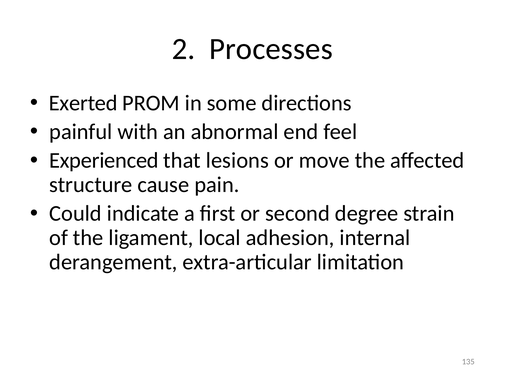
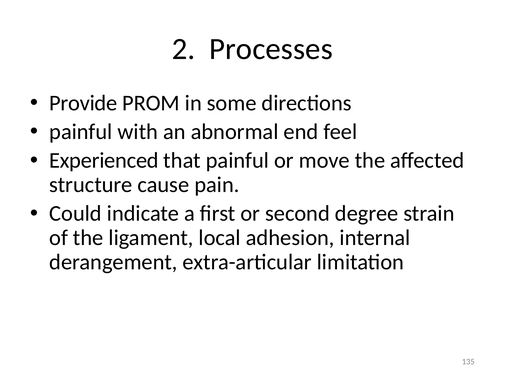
Exerted: Exerted -> Provide
that lesions: lesions -> painful
